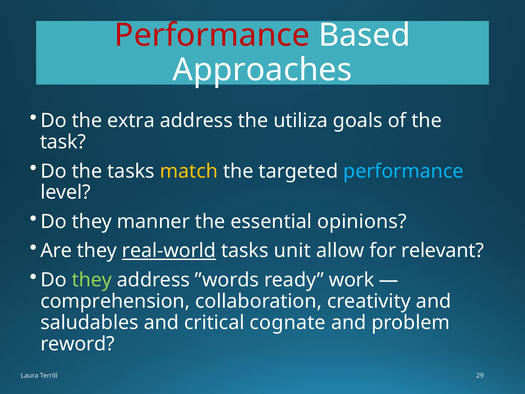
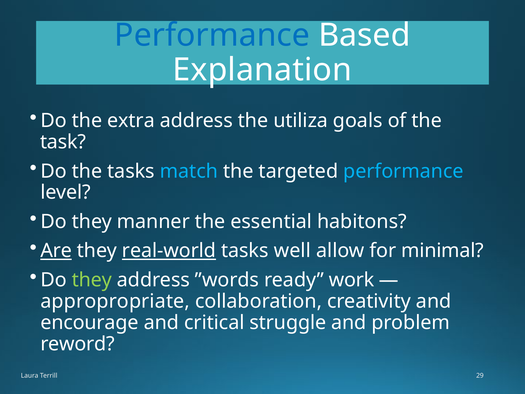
Performance at (212, 35) colour: red -> blue
Approaches: Approaches -> Explanation
match colour: yellow -> light blue
opinions: opinions -> habitons
Are underline: none -> present
unit: unit -> well
relevant: relevant -> minimal
comprehension: comprehension -> appropropriate
saludables: saludables -> encourage
cognate: cognate -> struggle
